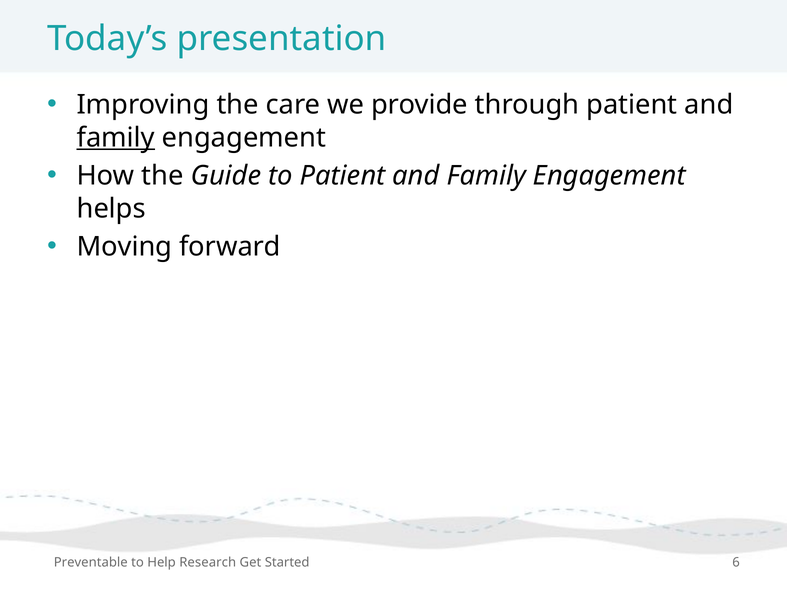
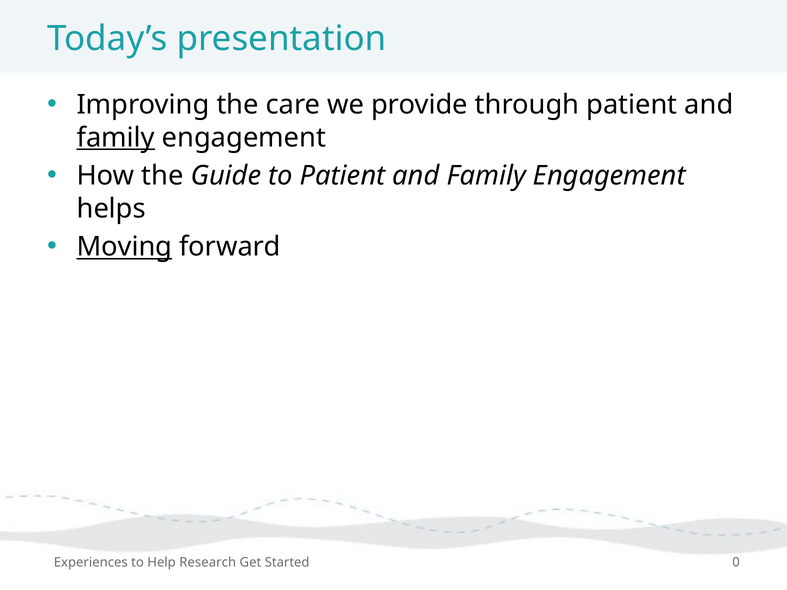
Moving underline: none -> present
Preventable: Preventable -> Experiences
6: 6 -> 0
